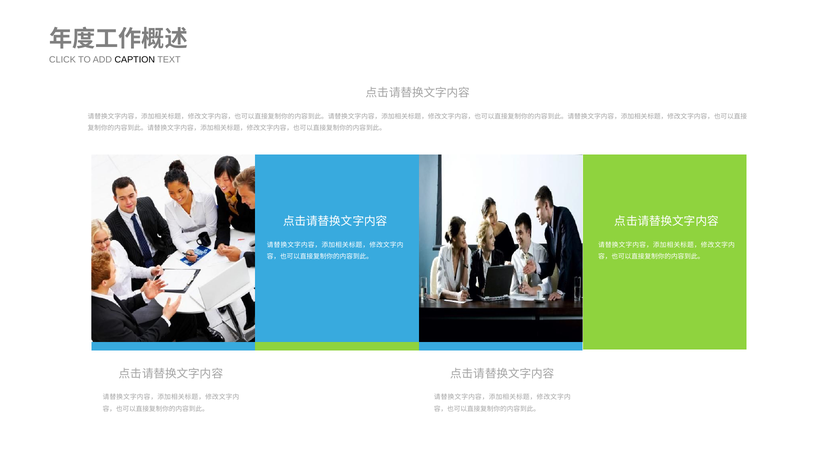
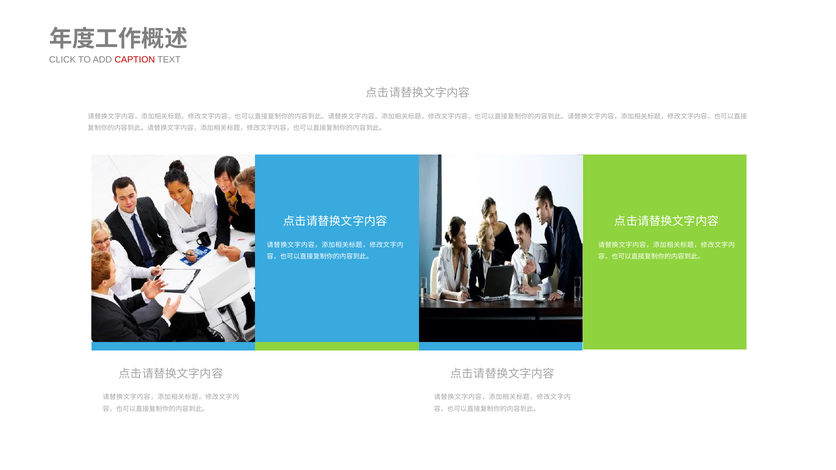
CAPTION colour: black -> red
